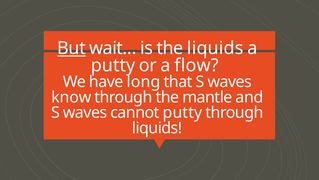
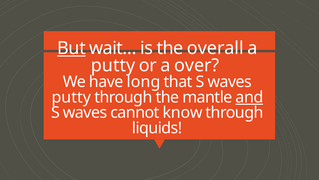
the liquids: liquids -> overall
flow: flow -> over
know at (71, 97): know -> putty
and underline: none -> present
cannot putty: putty -> know
